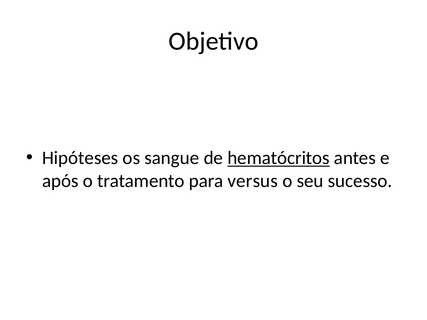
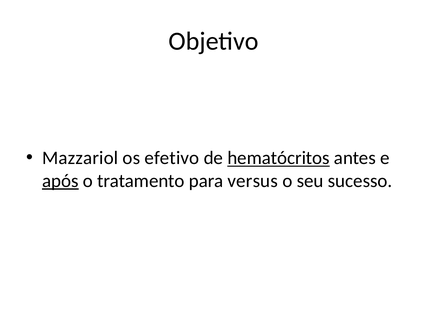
Hipóteses: Hipóteses -> Mazzariol
sangue: sangue -> efetivo
após underline: none -> present
